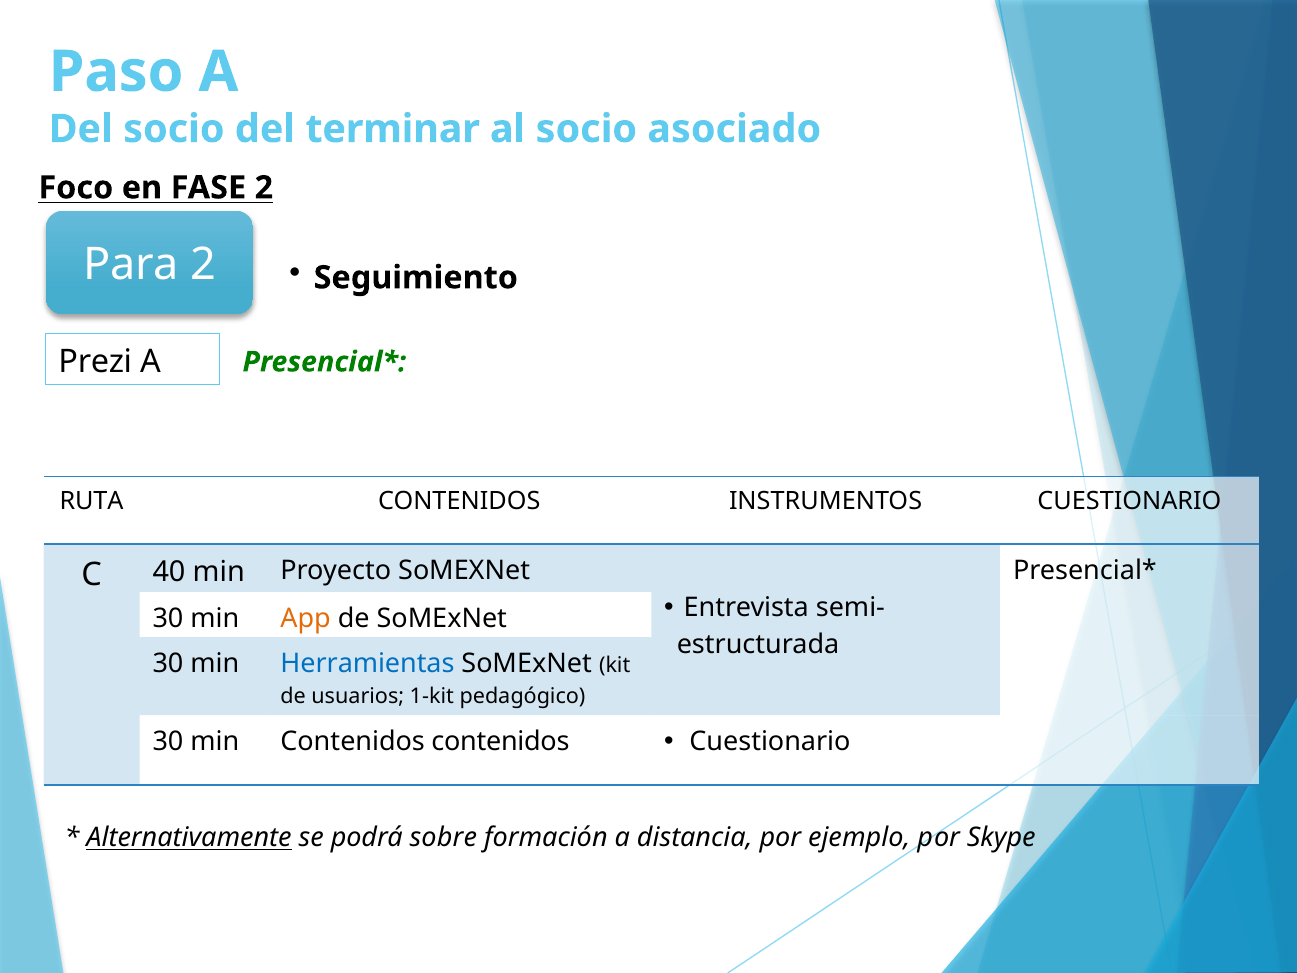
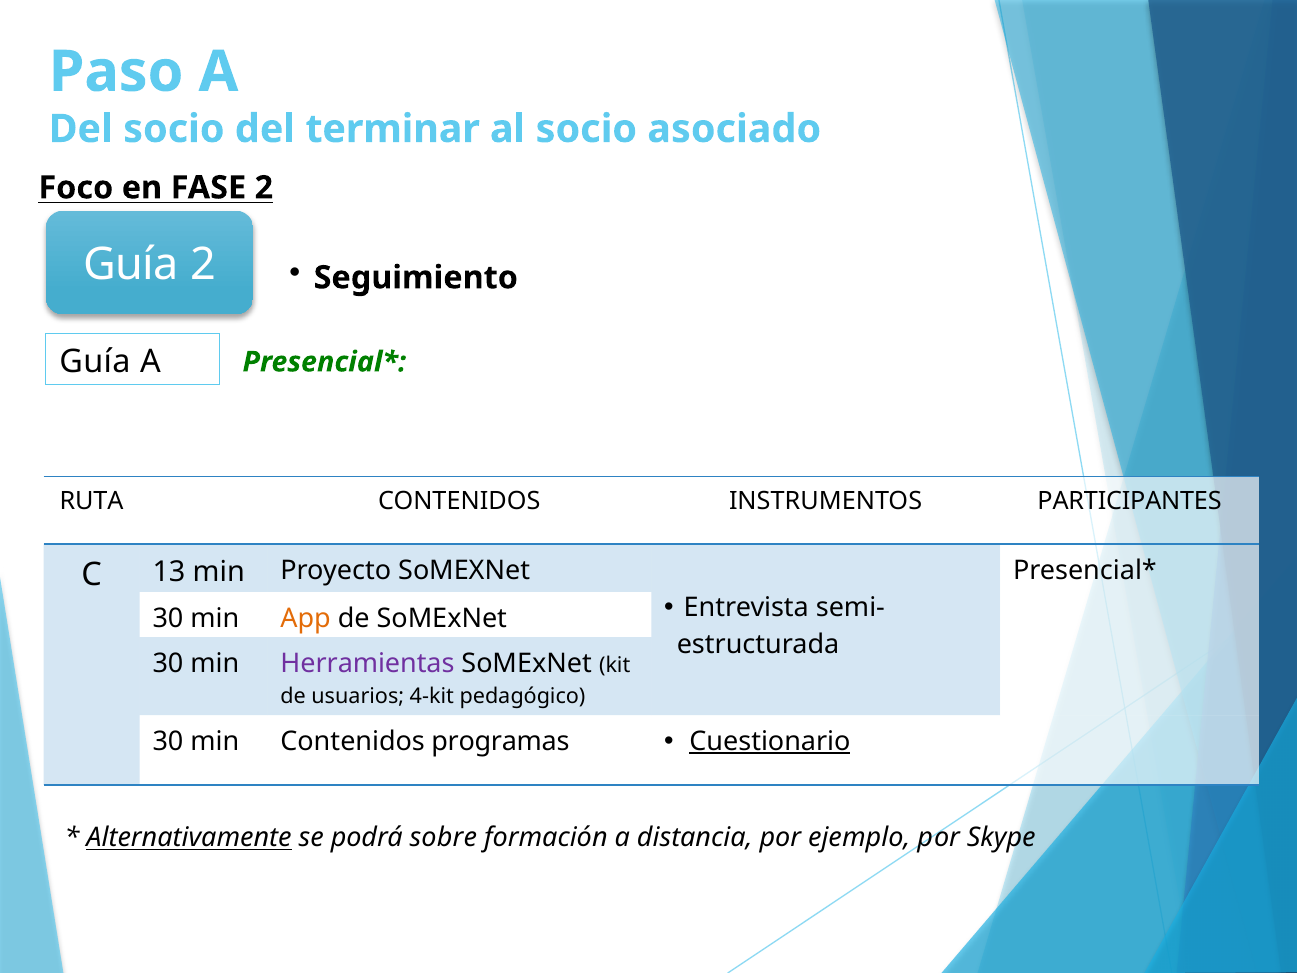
Para at (131, 265): Para -> Guía
Prezi at (95, 361): Prezi -> Guía
INSTRUMENTOS CUESTIONARIO: CUESTIONARIO -> PARTICIPANTES
40: 40 -> 13
Herramientas colour: blue -> purple
1-kit: 1-kit -> 4-kit
Contenidos contenidos: contenidos -> programas
Cuestionario at (770, 741) underline: none -> present
